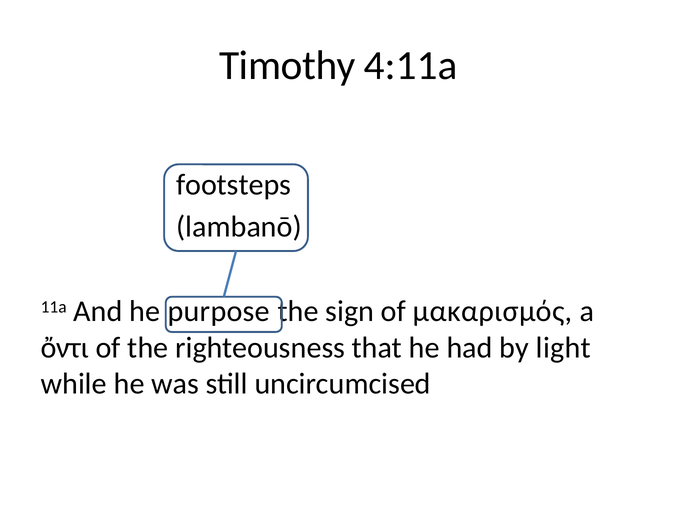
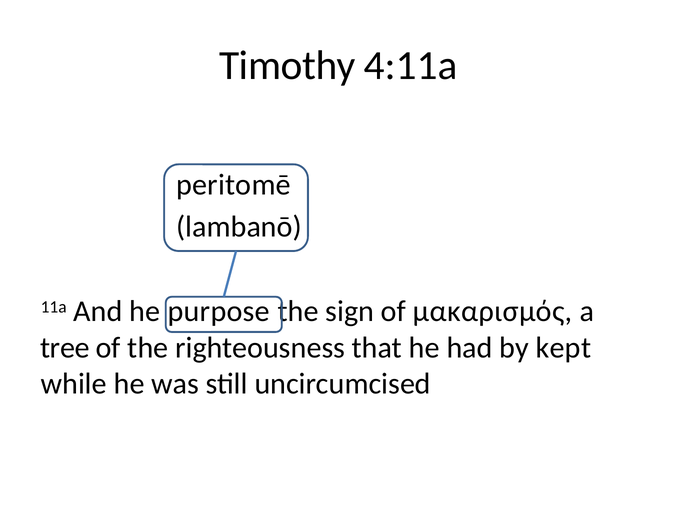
footsteps: footsteps -> peritomē
ὄντι: ὄντι -> tree
light: light -> kept
